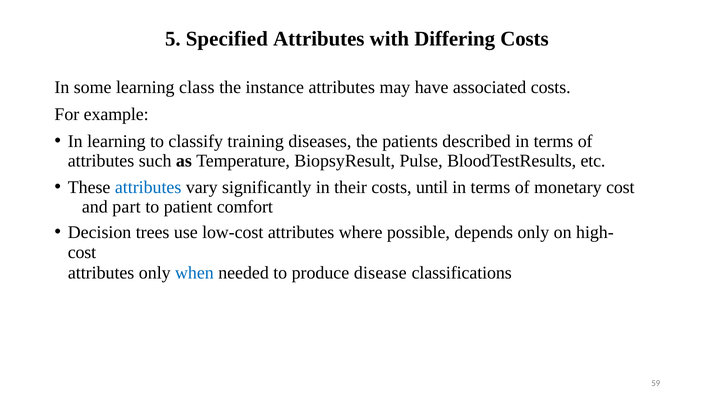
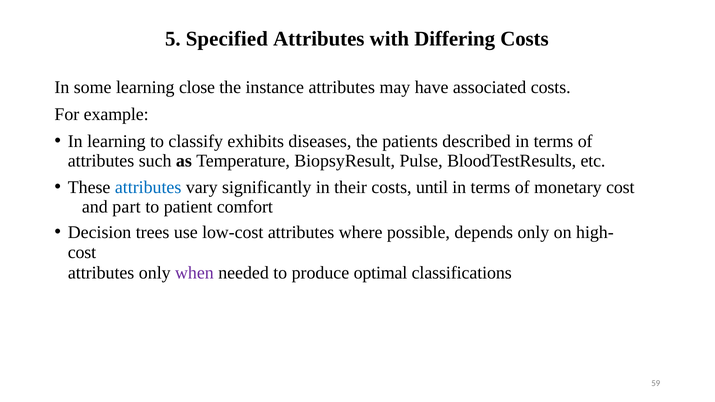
class: class -> close
training: training -> exhibits
when colour: blue -> purple
disease: disease -> optimal
